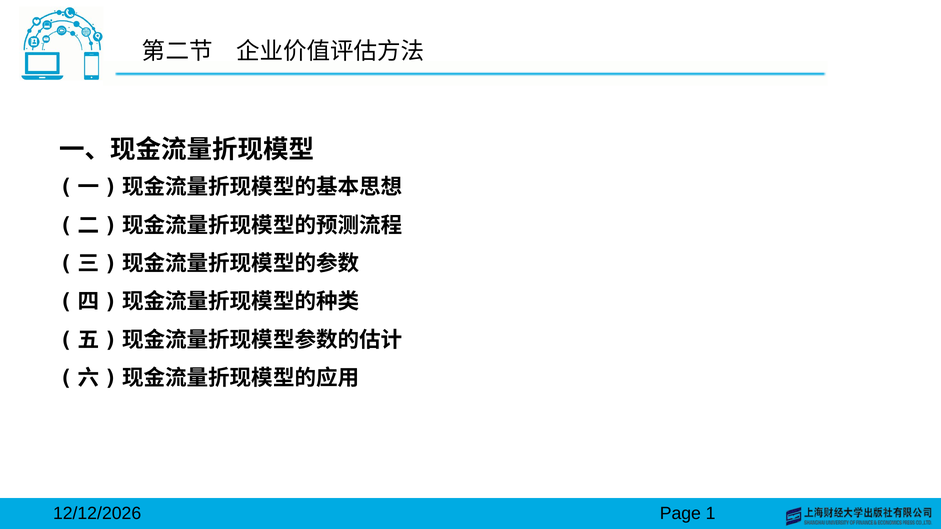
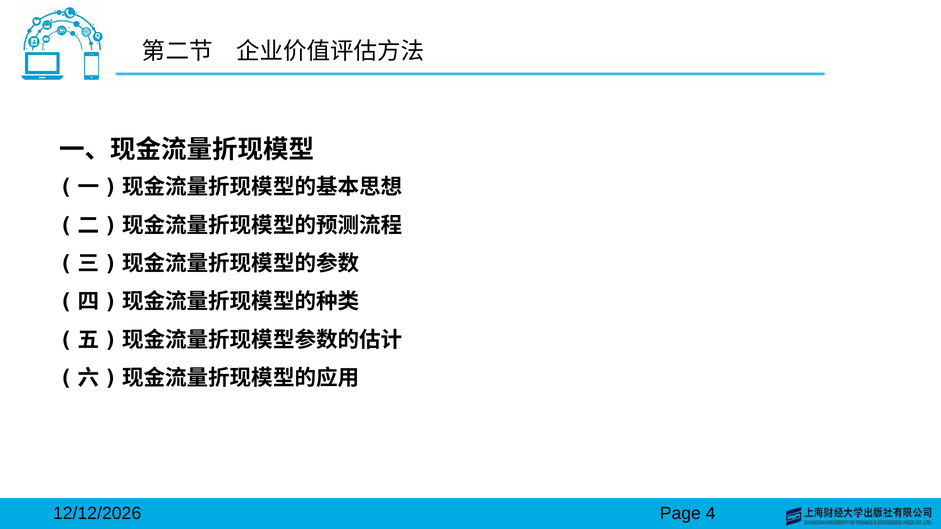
1: 1 -> 4
